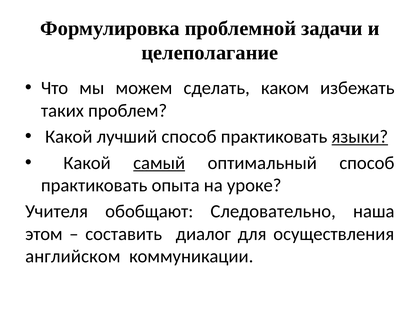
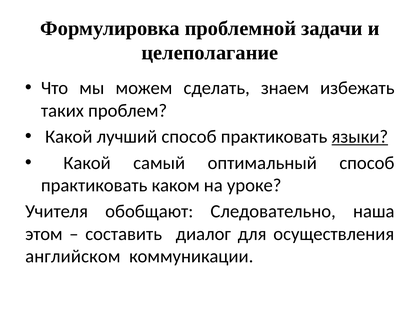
каком: каком -> знаем
самый underline: present -> none
опыта: опыта -> каком
